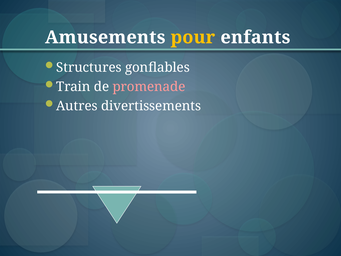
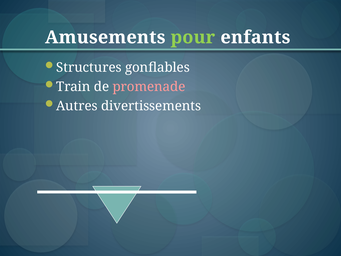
pour colour: yellow -> light green
